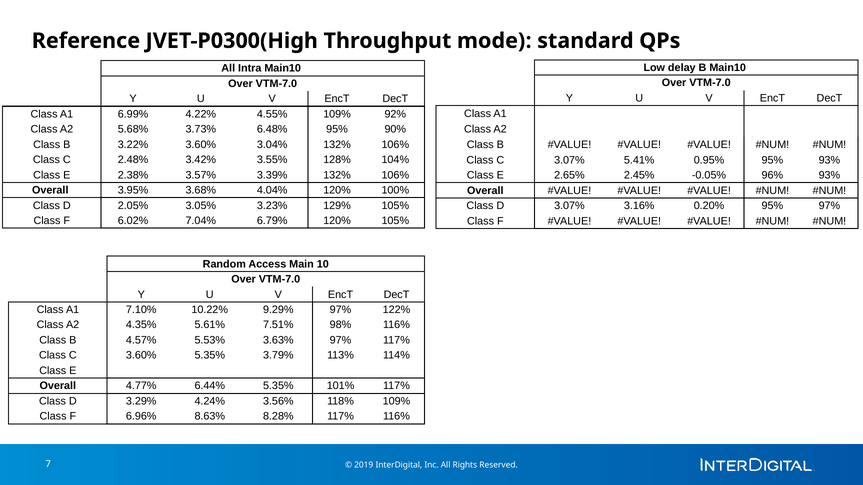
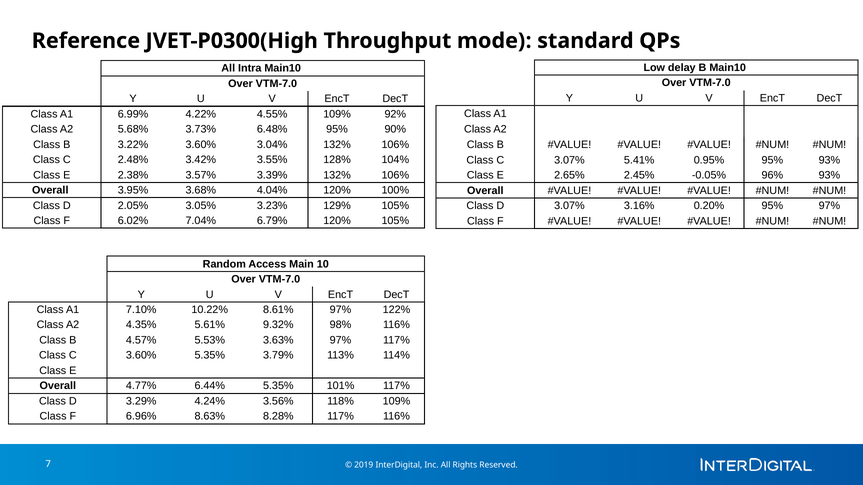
9.29%: 9.29% -> 8.61%
7.51%: 7.51% -> 9.32%
